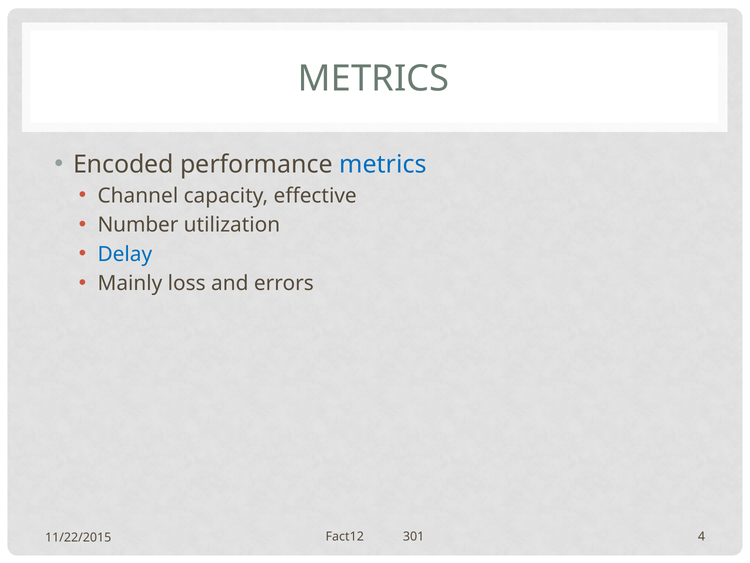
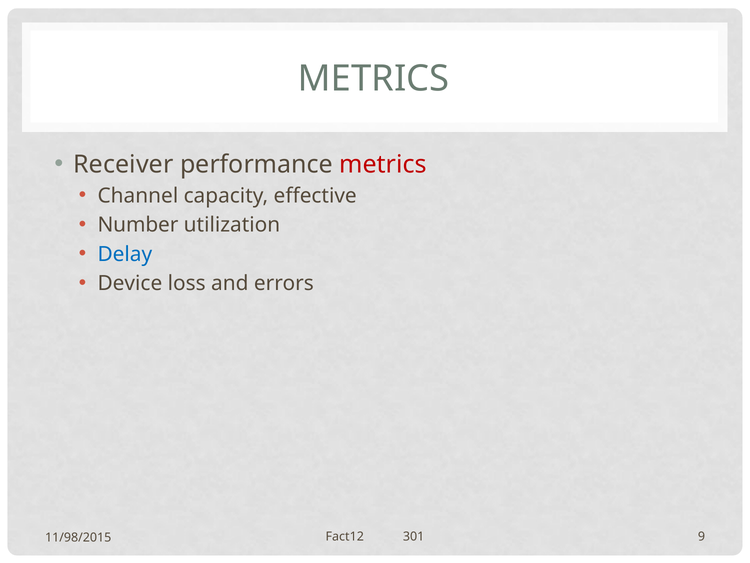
Encoded: Encoded -> Receiver
metrics at (383, 164) colour: blue -> red
Mainly: Mainly -> Device
4: 4 -> 9
11/22/2015: 11/22/2015 -> 11/98/2015
